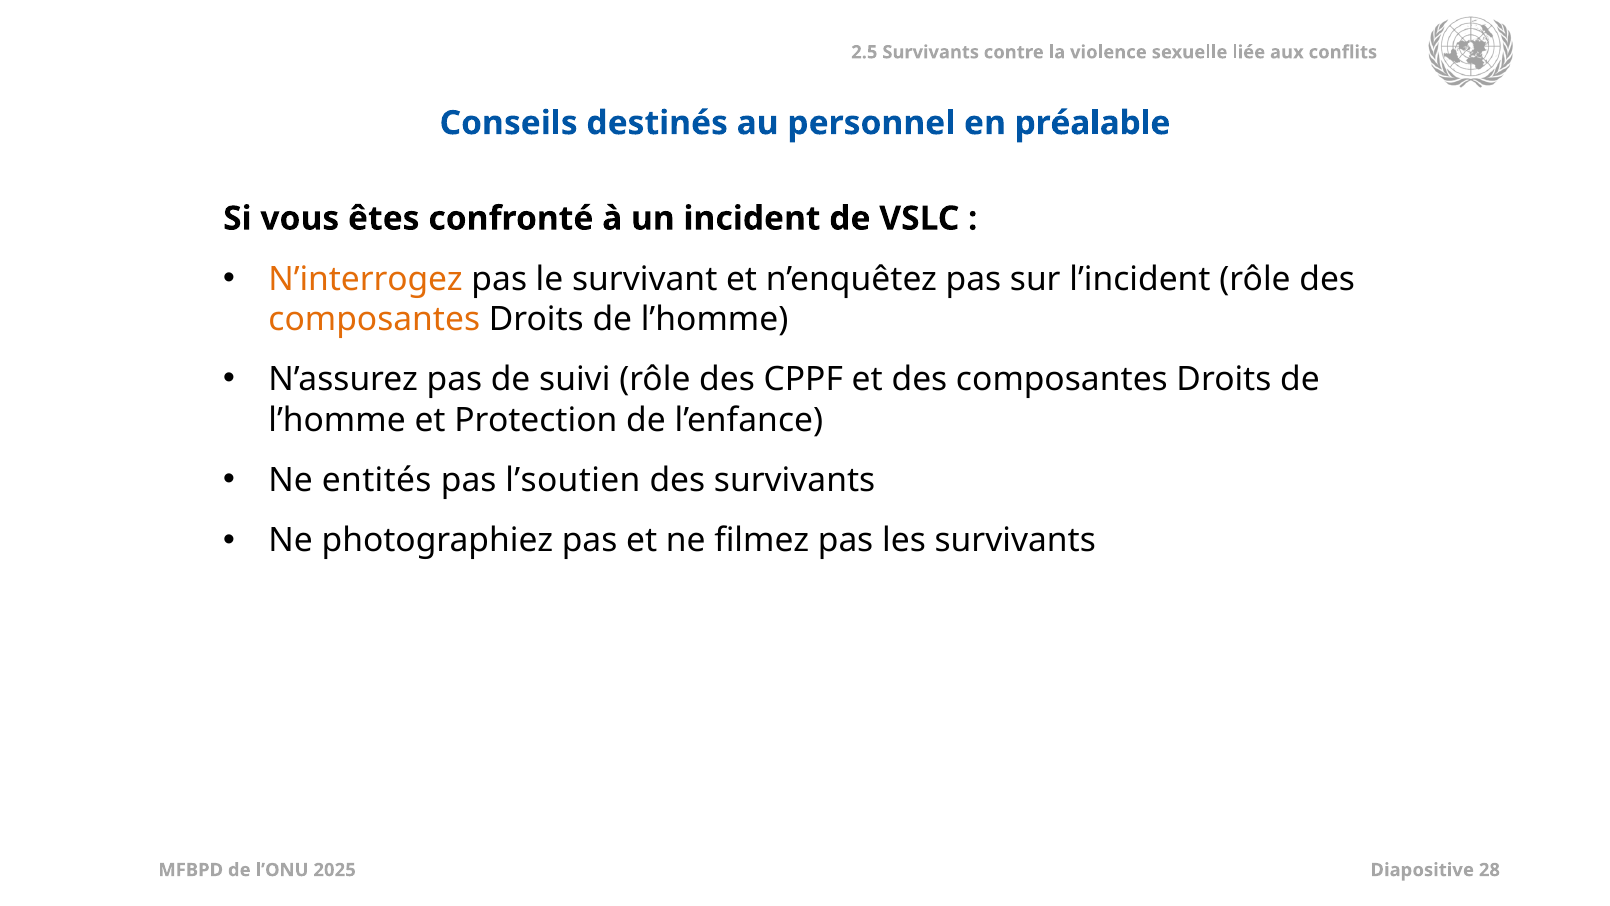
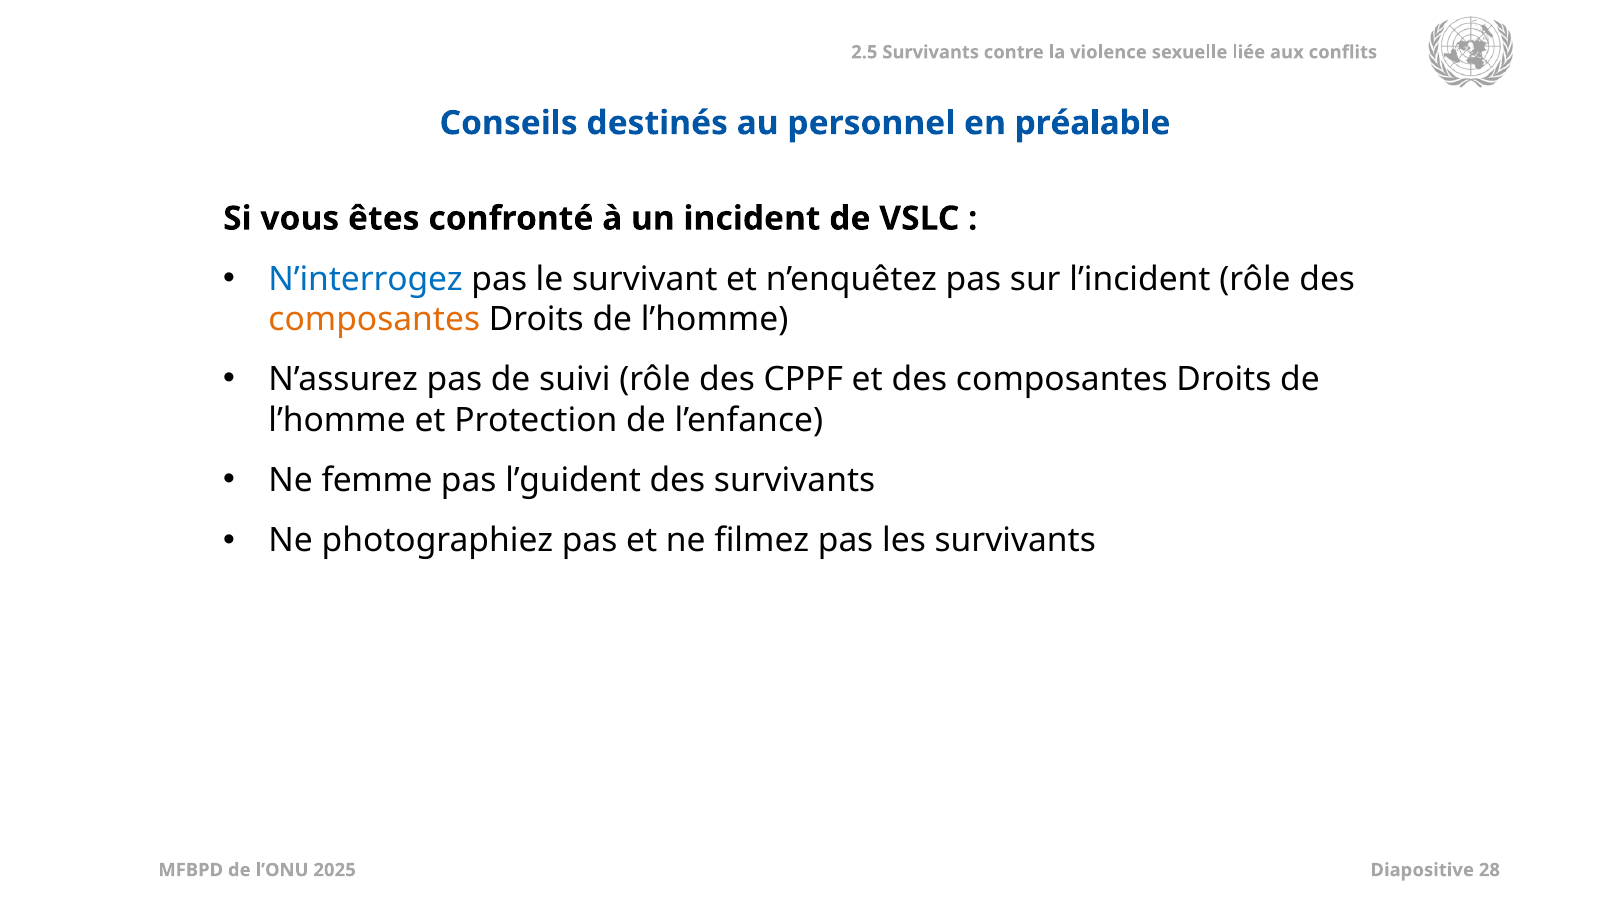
N’interrogez colour: orange -> blue
entités: entités -> femme
l’soutien: l’soutien -> l’guident
